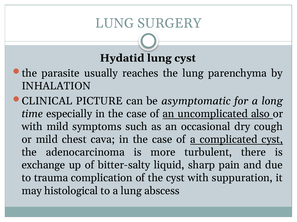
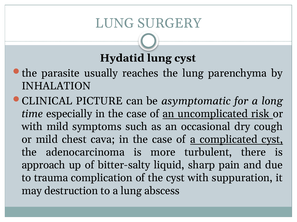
also: also -> risk
exchange: exchange -> approach
histological: histological -> destruction
